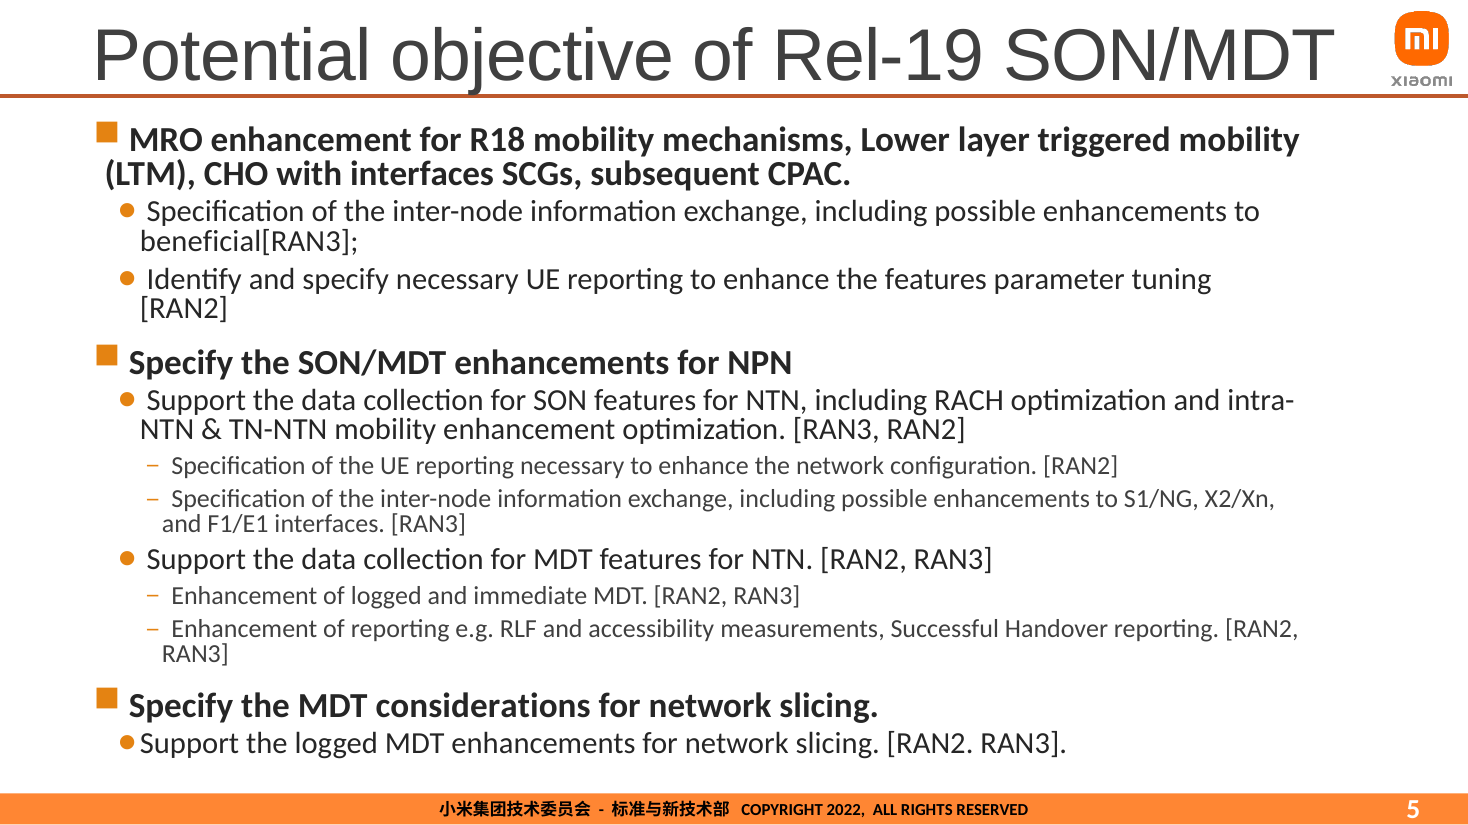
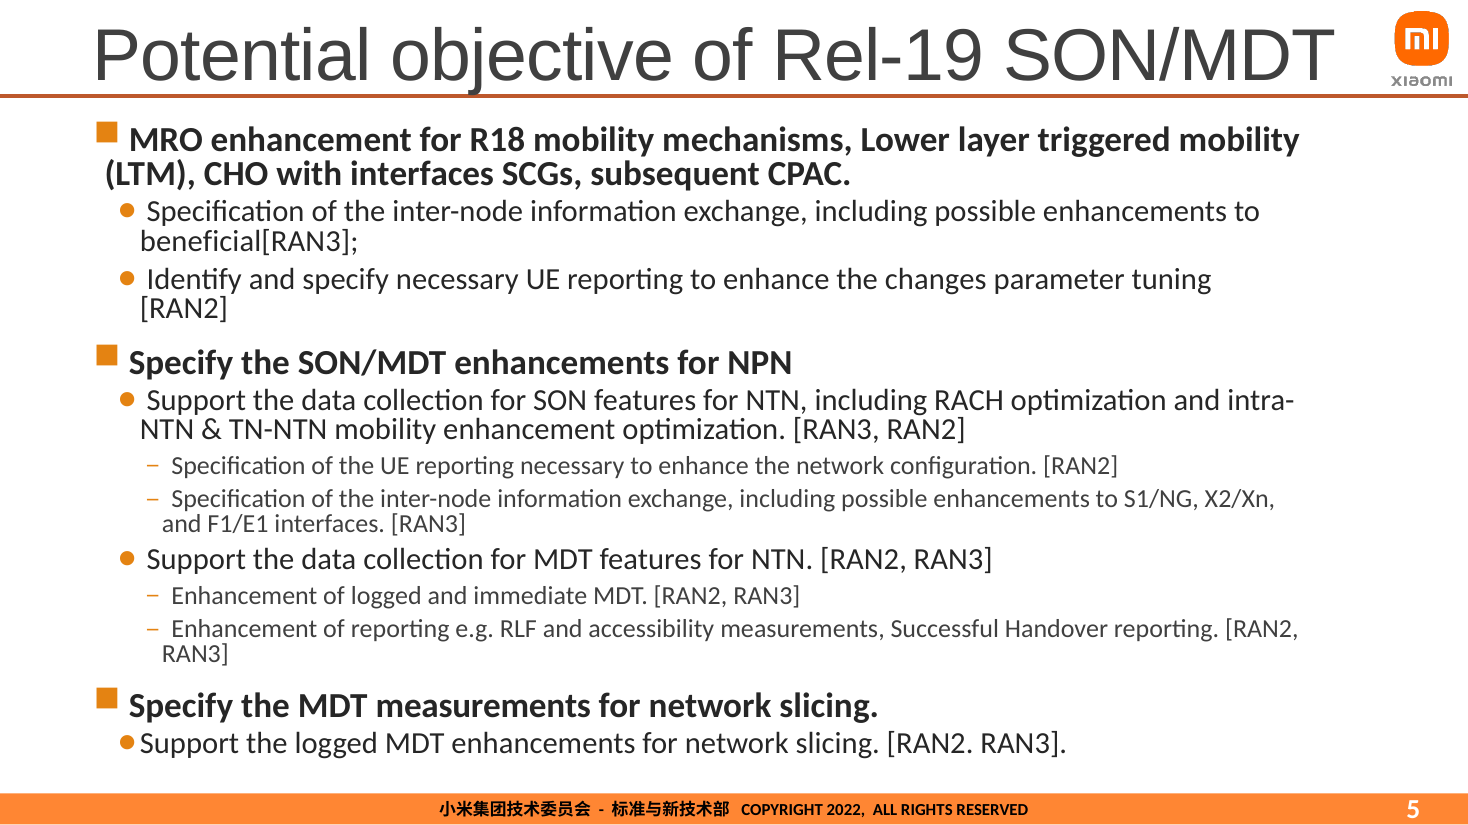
the features: features -> changes
MDT considerations: considerations -> measurements
